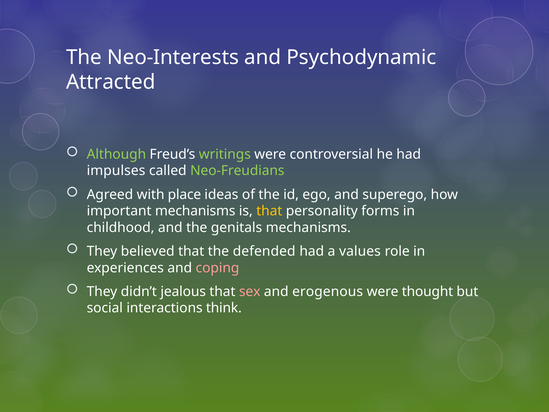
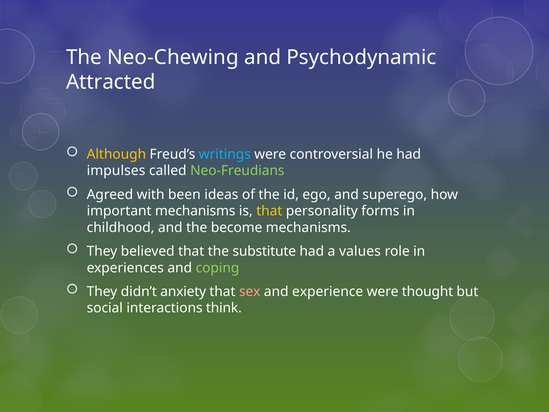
Neo-Interests: Neo-Interests -> Neo-Chewing
Although colour: light green -> yellow
writings colour: light green -> light blue
place: place -> been
genitals: genitals -> become
defended: defended -> substitute
coping colour: pink -> light green
jealous: jealous -> anxiety
erogenous: erogenous -> experience
